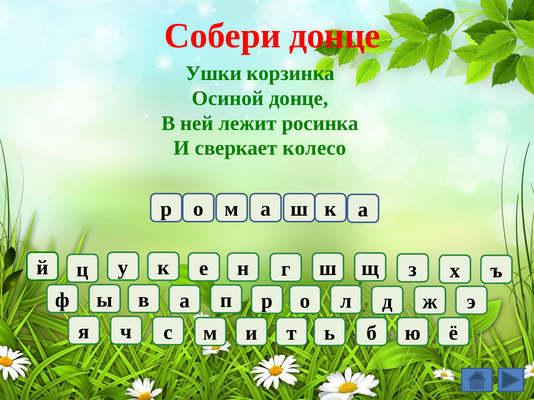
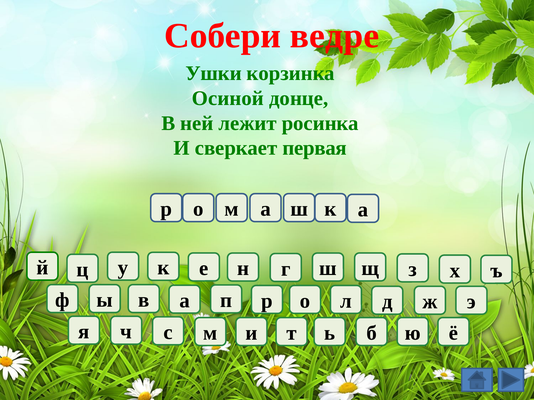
Собери донце: донце -> ведре
колесо: колесо -> первая
